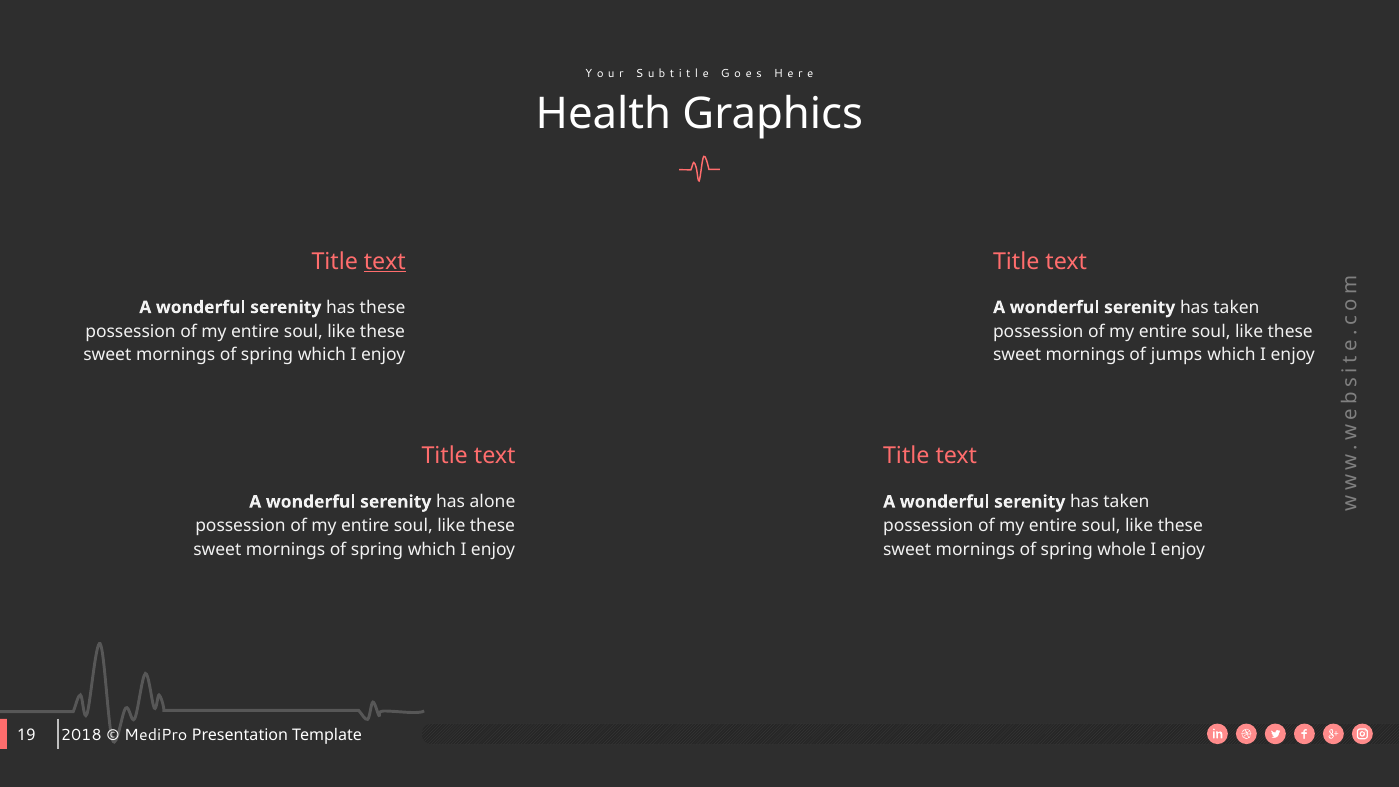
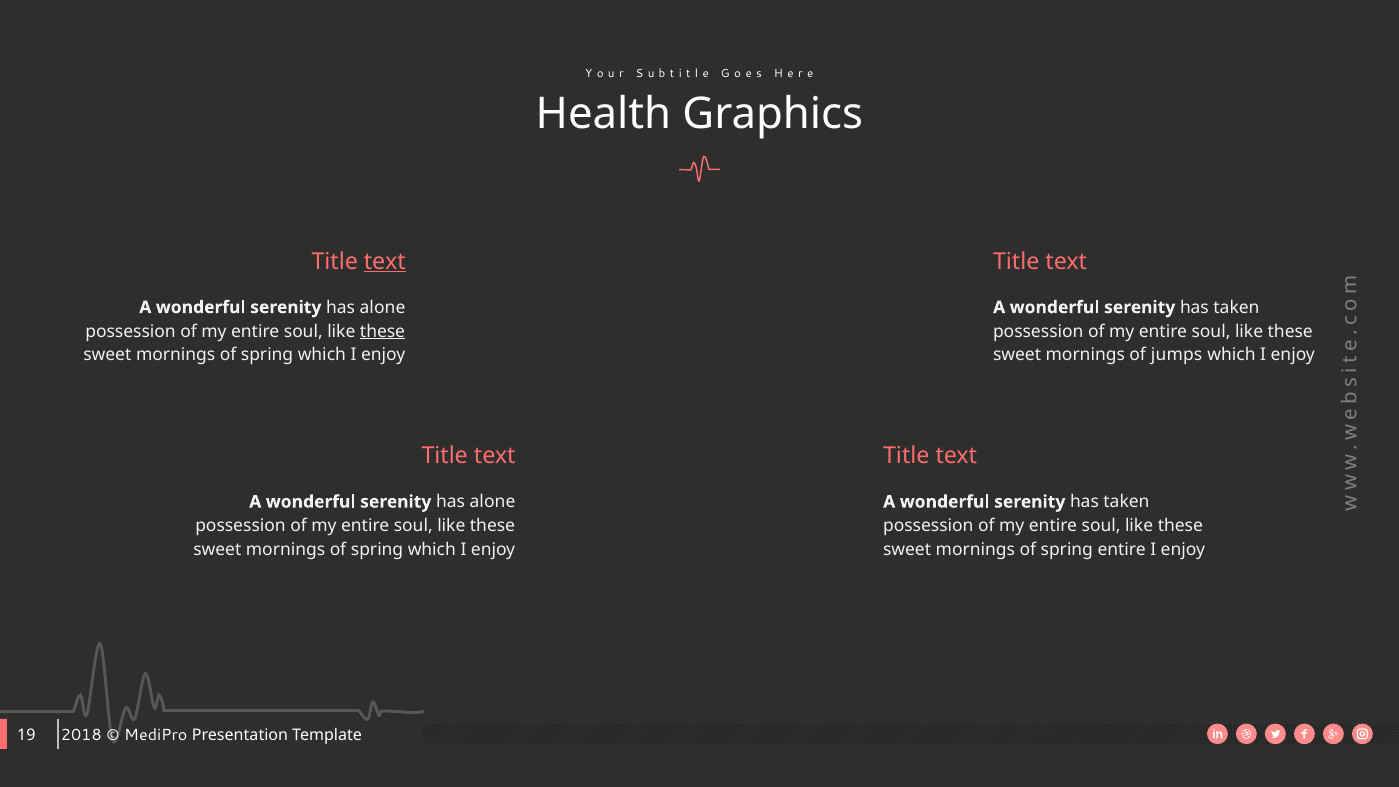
these at (382, 307): these -> alone
these at (383, 331) underline: none -> present
spring whole: whole -> entire
